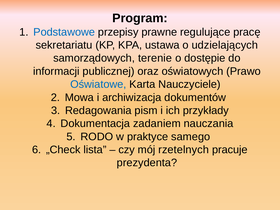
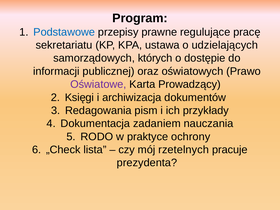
terenie: terenie -> których
Oświatowe colour: blue -> purple
Nauczyciele: Nauczyciele -> Prowadzący
Mowa: Mowa -> Księgi
samego: samego -> ochrony
